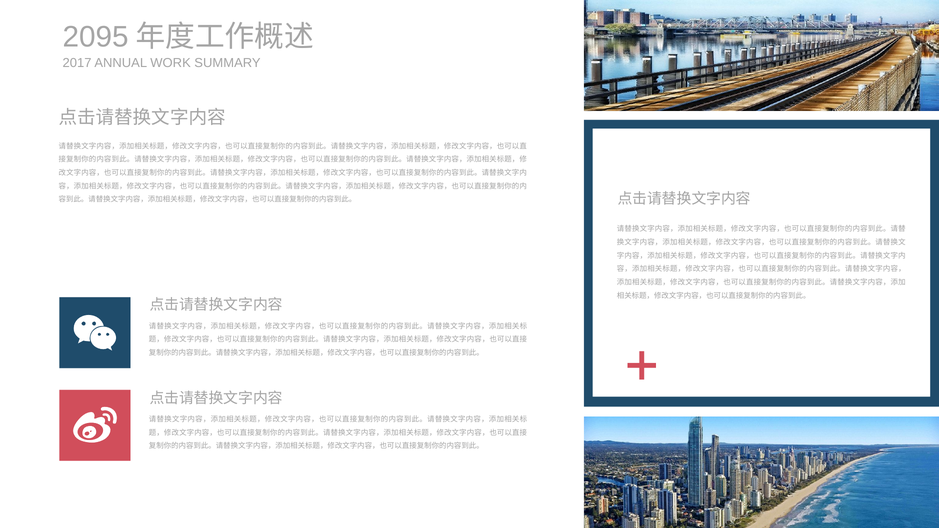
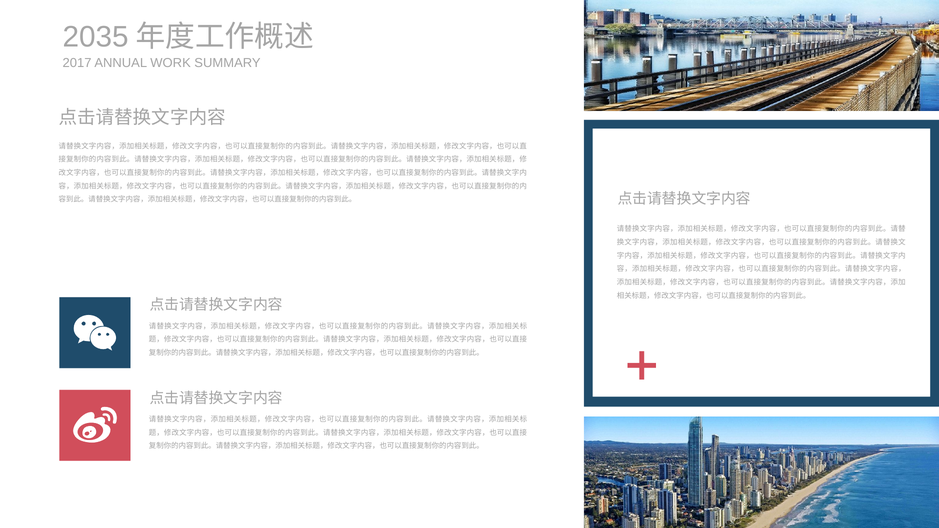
2095: 2095 -> 2035
